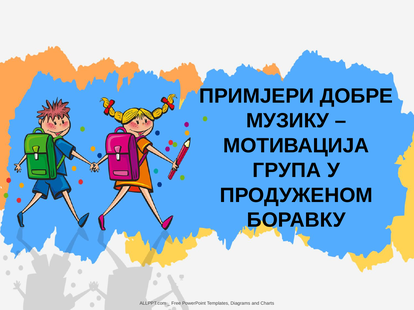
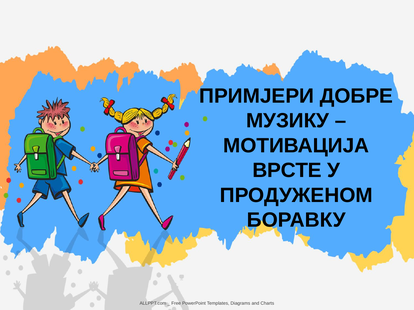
ГРУПА: ГРУПА -> ВРСТЕ
